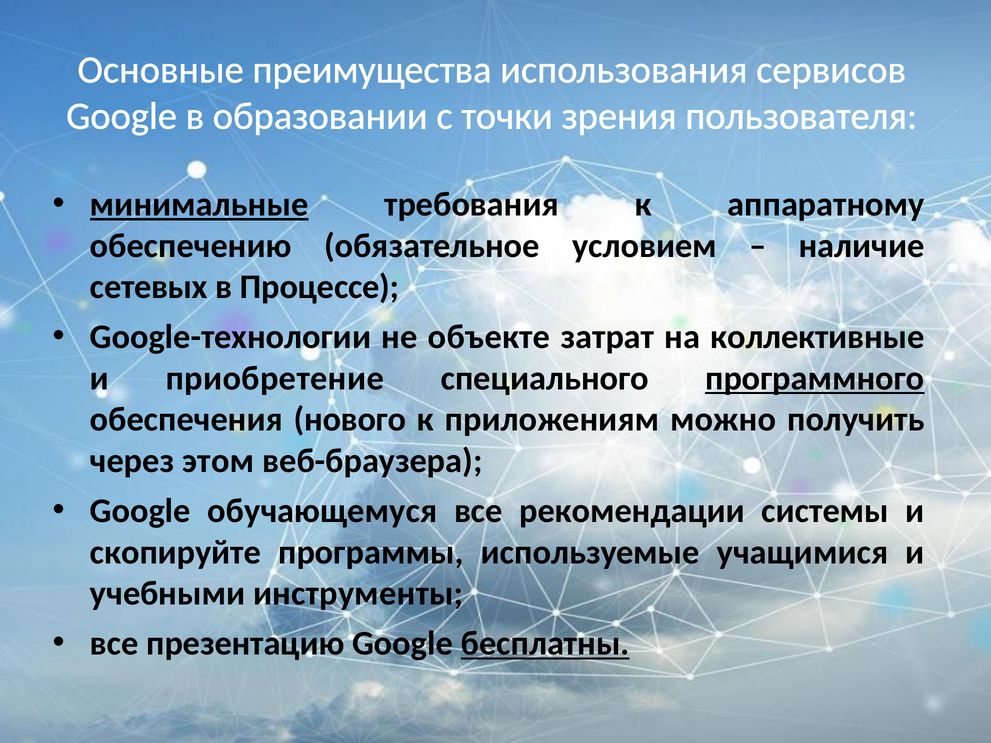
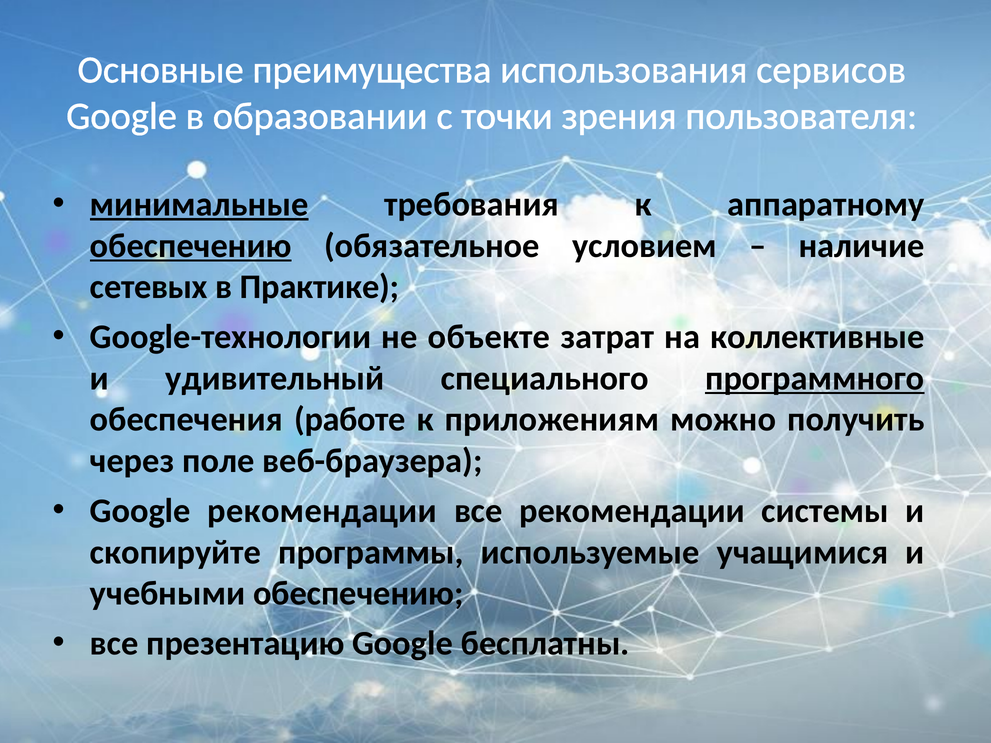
обеспечению at (191, 246) underline: none -> present
Процессе: Процессе -> Практике
приобретение: приобретение -> удивительный
нового: нового -> работе
этом: этом -> поле
Google обучающемуся: обучающемуся -> рекомендации
учебными инструменты: инструменты -> обеспечению
бесплатны underline: present -> none
